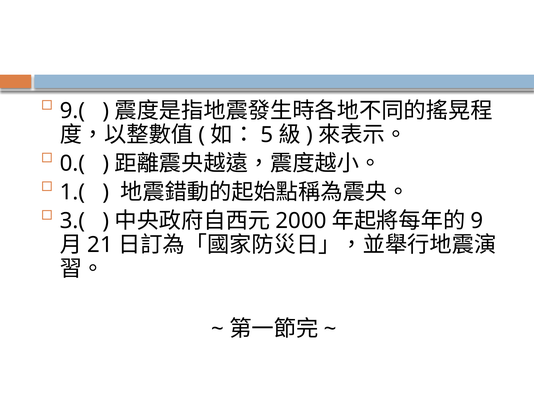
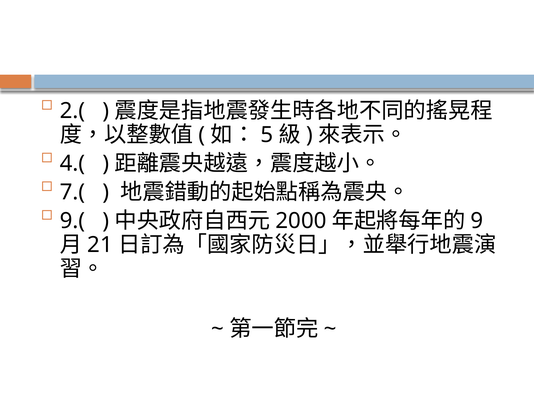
9.(: 9.( -> 2.(
0.(: 0.( -> 4.(
1.(: 1.( -> 7.(
3.(: 3.( -> 9.(
